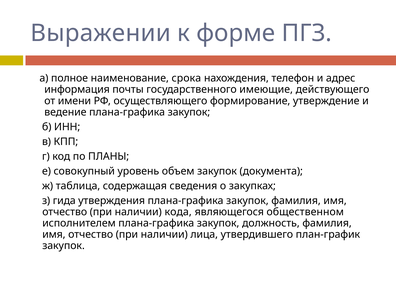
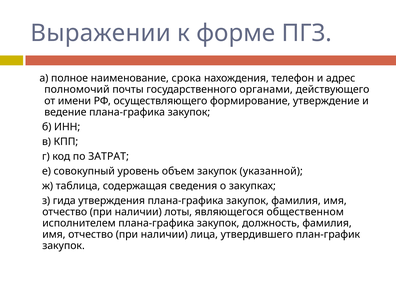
информация: информация -> полномочий
имеющие: имеющие -> органами
ПЛАНЫ: ПЛАНЫ -> ЗАТРАТ
документа: документа -> указанной
кода: кода -> лоты
